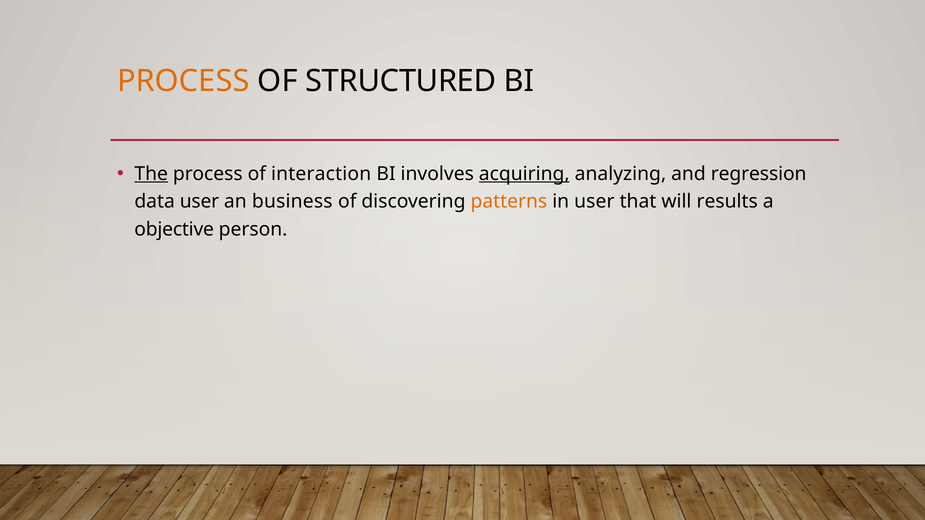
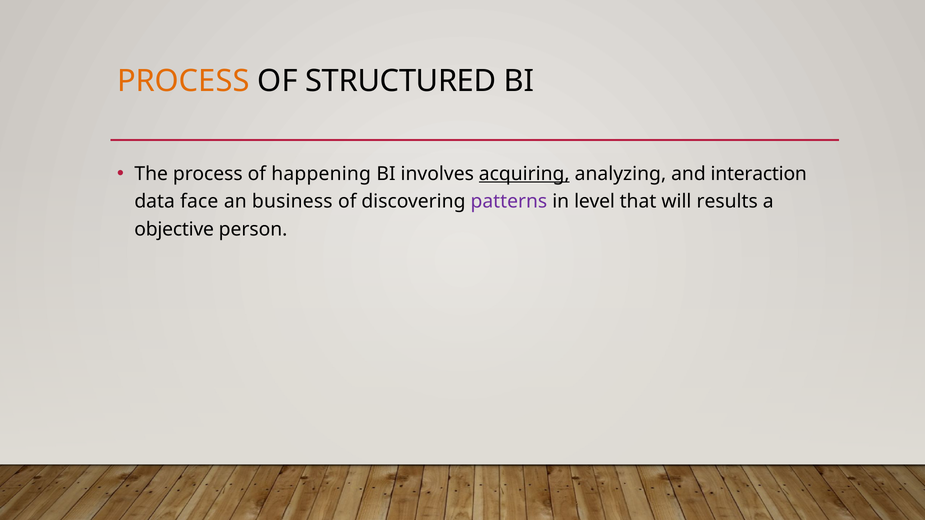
The underline: present -> none
interaction: interaction -> happening
regression: regression -> interaction
data user: user -> face
patterns colour: orange -> purple
in user: user -> level
